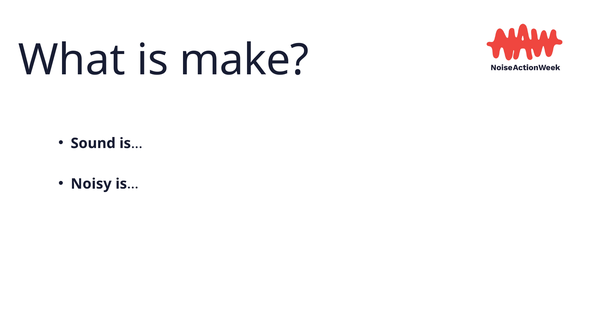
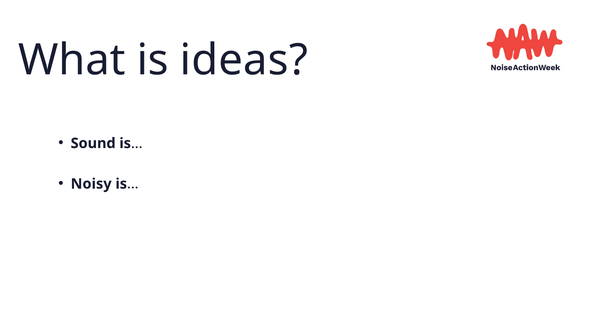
make: make -> ideas
